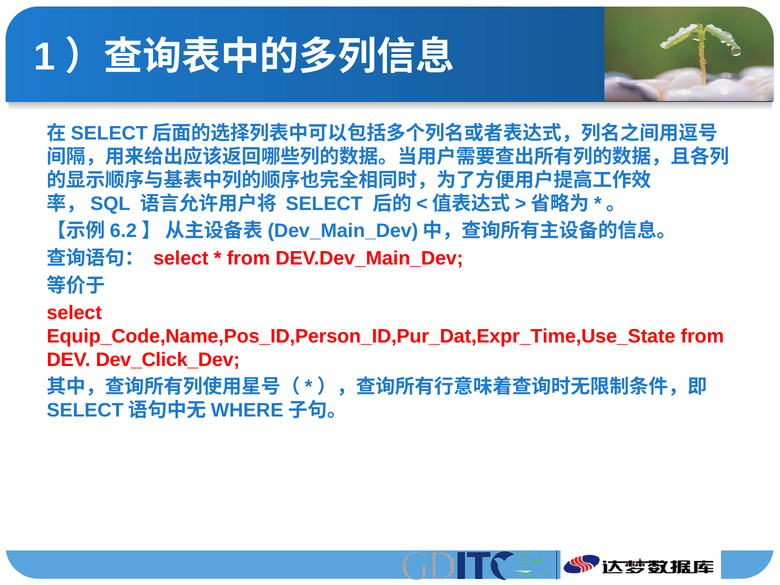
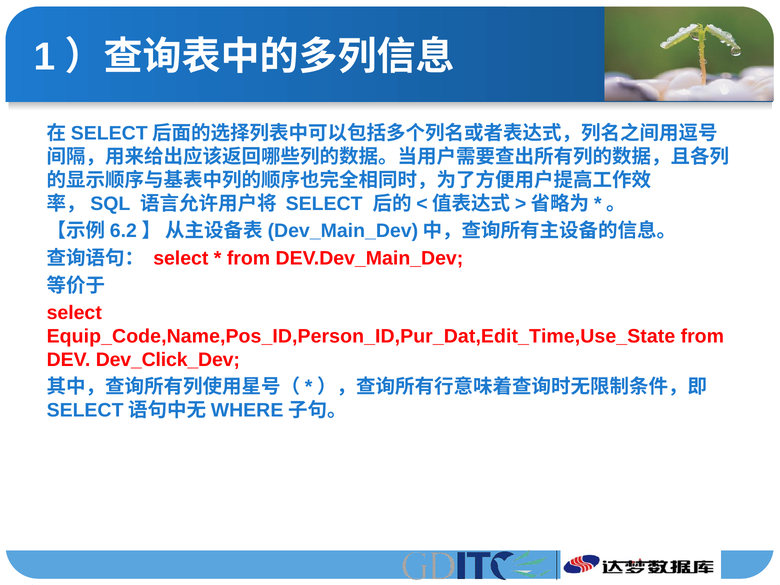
Equip_Code,Name,Pos_ID,Person_ID,Pur_Dat,Expr_Time,Use_State: Equip_Code,Name,Pos_ID,Person_ID,Pur_Dat,Expr_Time,Use_State -> Equip_Code,Name,Pos_ID,Person_ID,Pur_Dat,Edit_Time,Use_State
